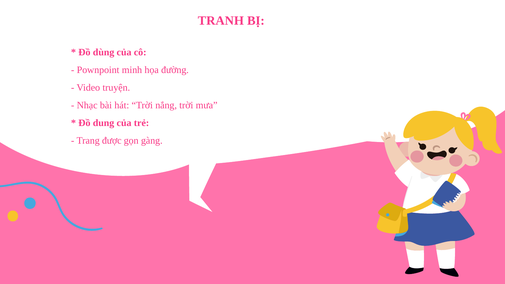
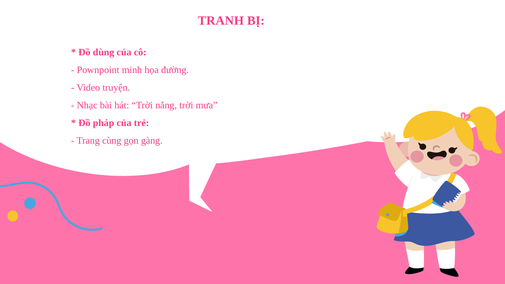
dung: dung -> pháp
được: được -> cùng
